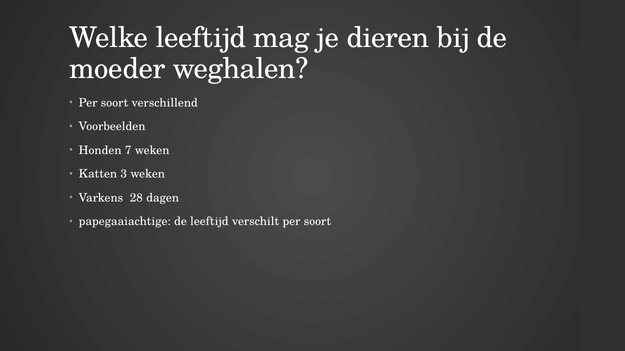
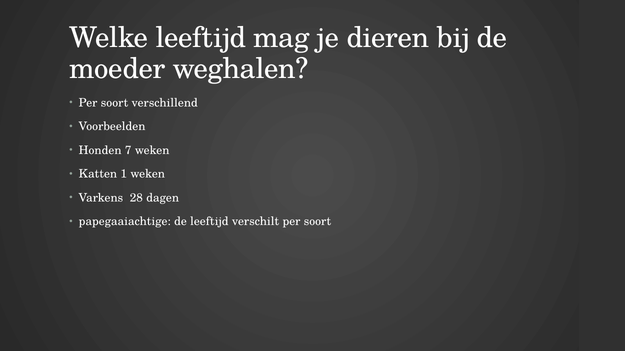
3: 3 -> 1
